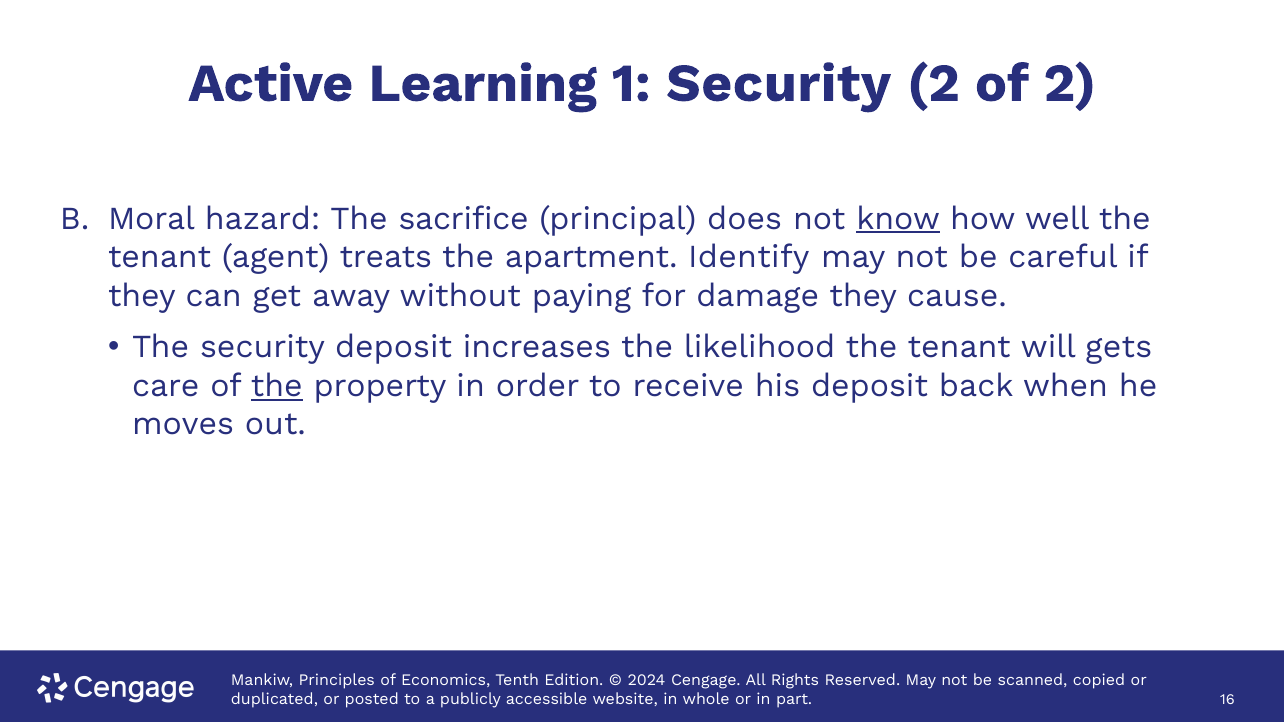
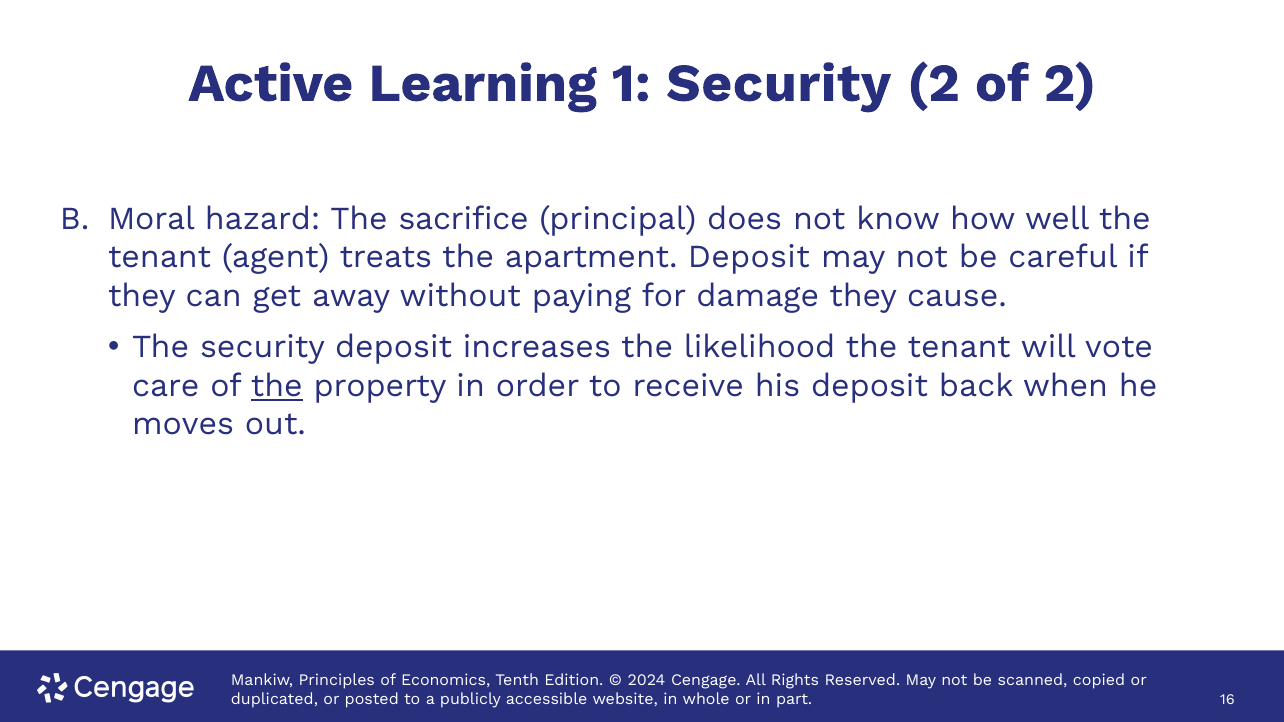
know underline: present -> none
apartment Identify: Identify -> Deposit
gets: gets -> vote
